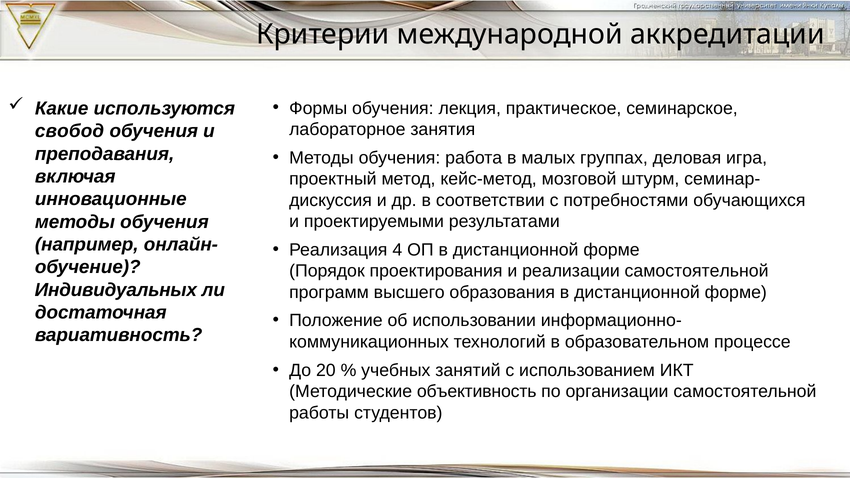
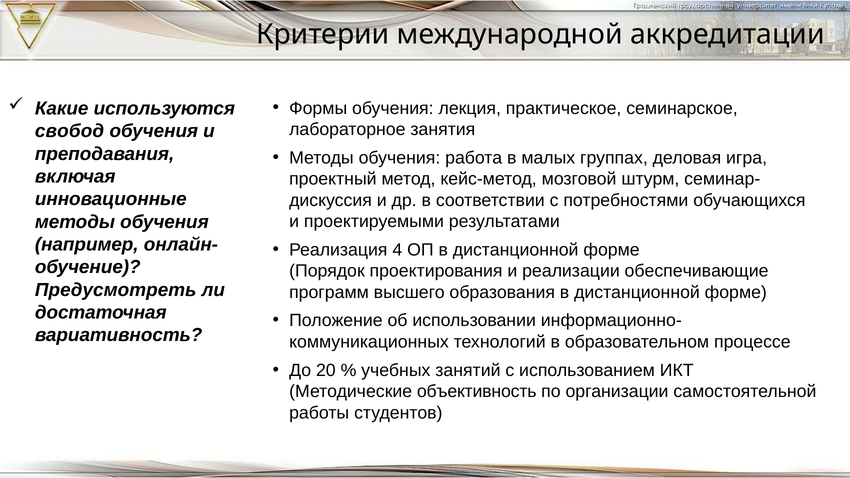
реализации самостоятельной: самостоятельной -> обеспечивающие
Индивидуальных: Индивидуальных -> Предусмотреть
